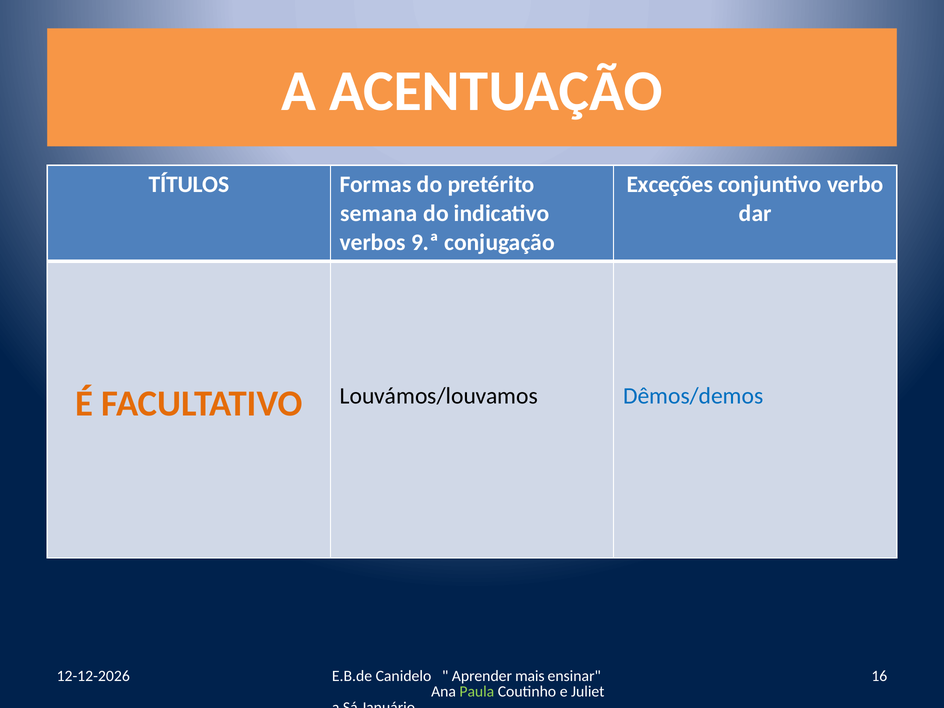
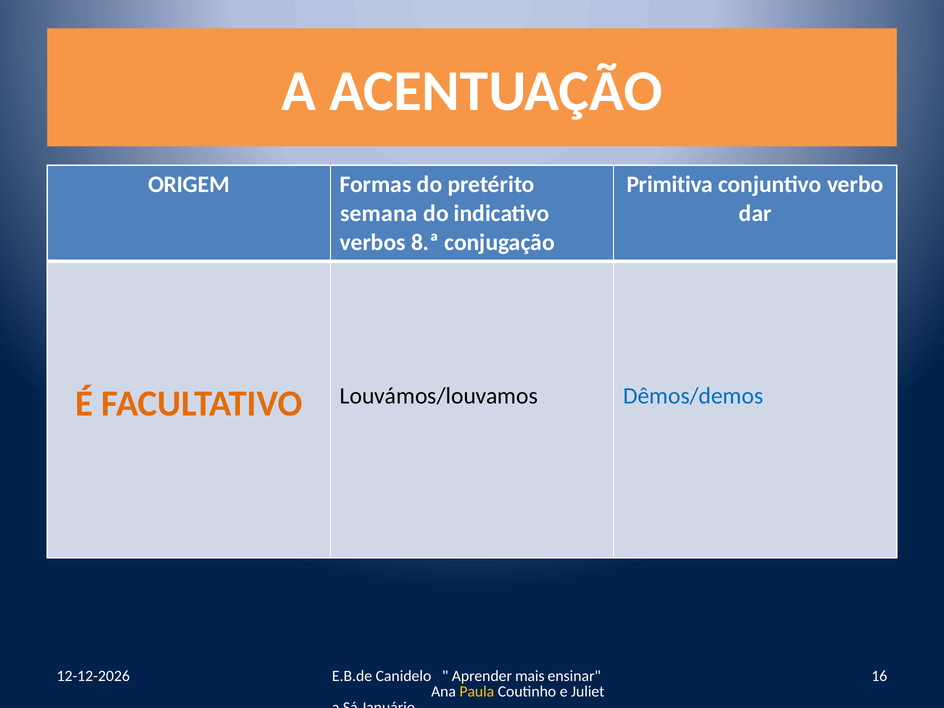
TÍTULOS: TÍTULOS -> ORIGEM
Exceções: Exceções -> Primitiva
9.ª: 9.ª -> 8.ª
Paula colour: light green -> yellow
